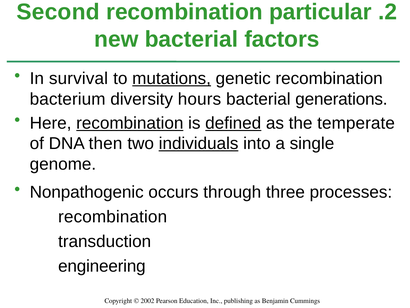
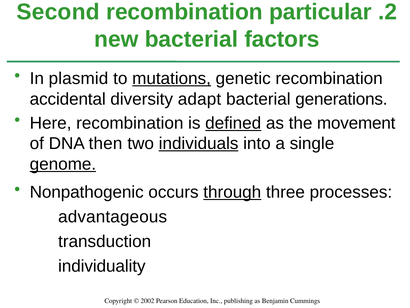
survival: survival -> plasmid
bacterium: bacterium -> accidental
hours: hours -> adapt
recombination at (130, 123) underline: present -> none
temperate: temperate -> movement
genome underline: none -> present
through underline: none -> present
recombination at (113, 216): recombination -> advantageous
engineering: engineering -> individuality
